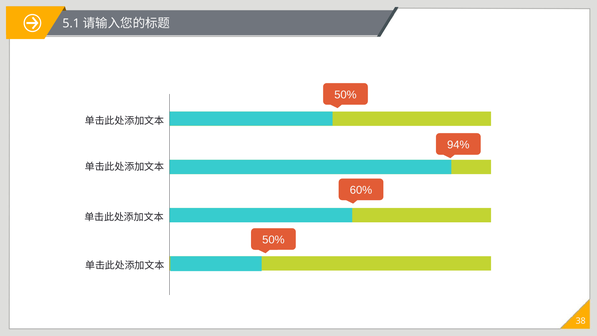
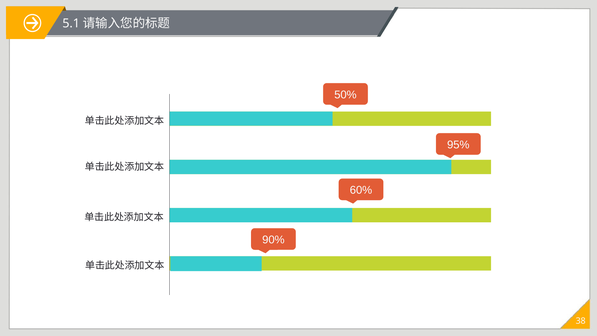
94%: 94% -> 95%
50% at (273, 240): 50% -> 90%
